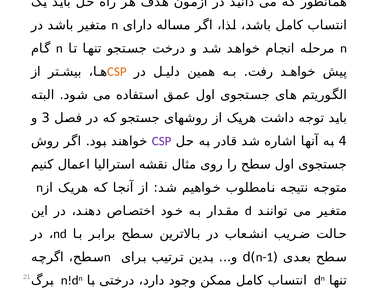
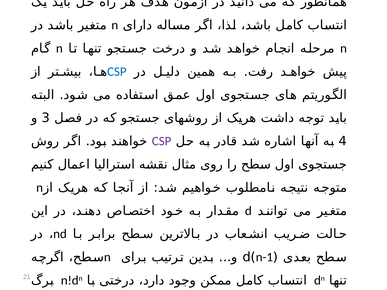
CSP at (117, 72) colour: orange -> blue
